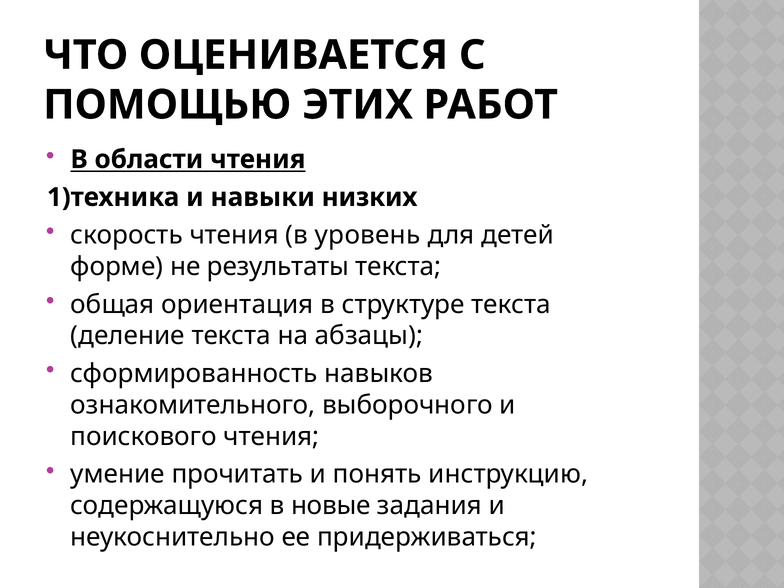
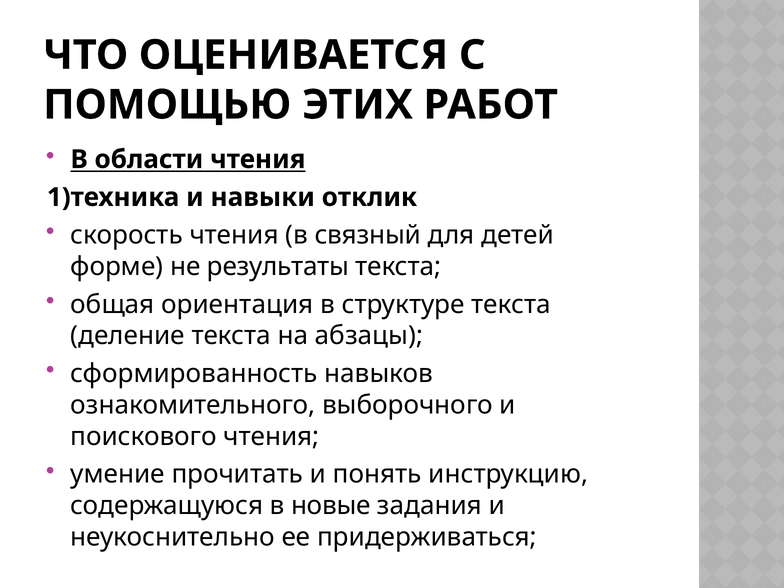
низких: низких -> отклик
уровень: уровень -> связный
